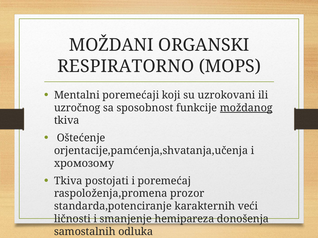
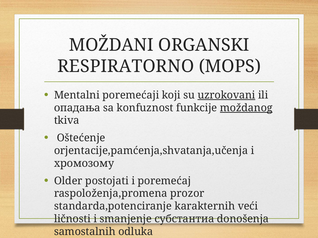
uzrokovani underline: none -> present
uzročnog: uzročnog -> опадања
sposobnost: sposobnost -> konfuznost
Tkiva at (68, 181): Tkiva -> Older
hemipareza: hemipareza -> субстантиа
